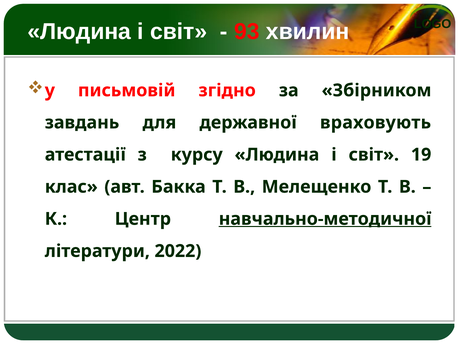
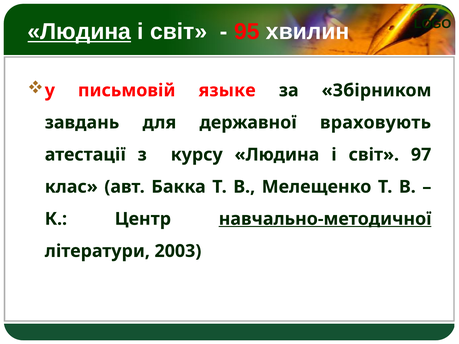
Людина at (79, 32) underline: none -> present
93: 93 -> 95
згідно: згідно -> языке
19: 19 -> 97
2022: 2022 -> 2003
